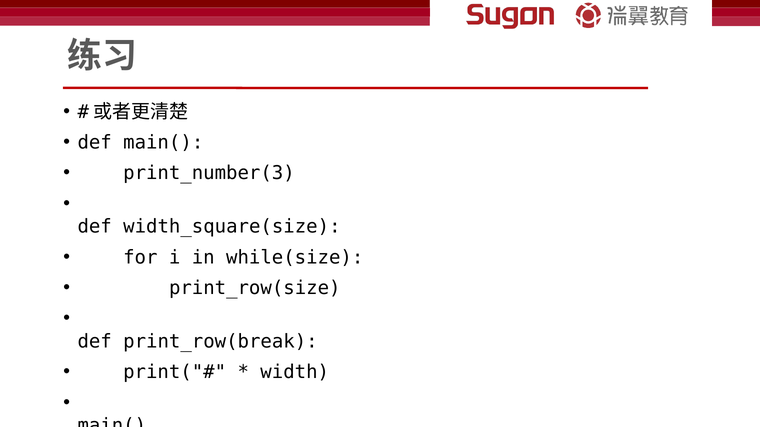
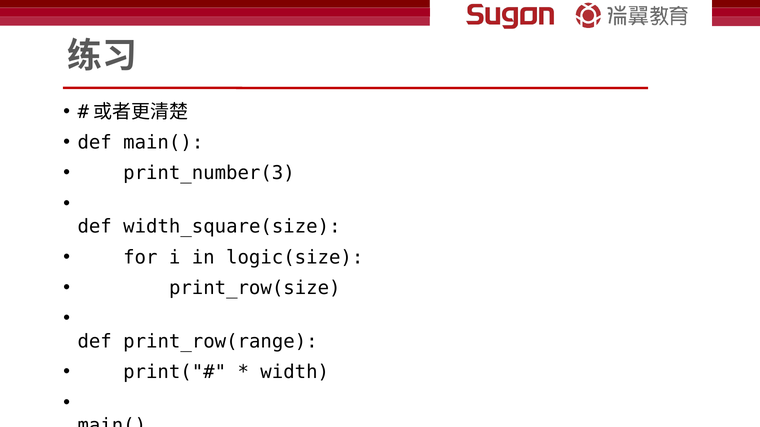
while(size: while(size -> logic(size
print_row(break: print_row(break -> print_row(range
